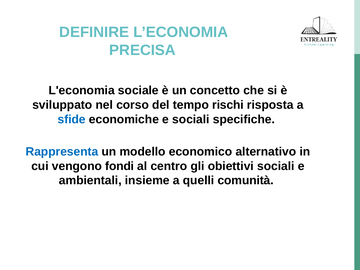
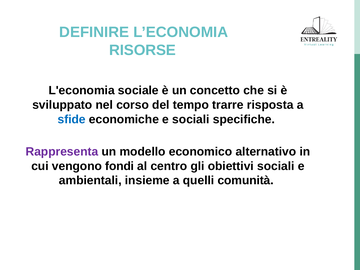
PRECISA: PRECISA -> RISORSE
rischi: rischi -> trarre
Rappresenta colour: blue -> purple
